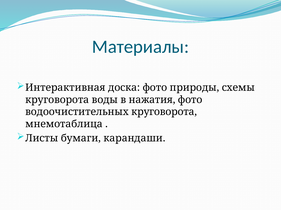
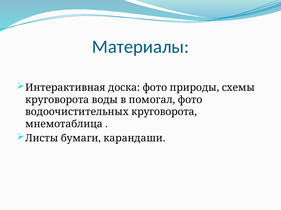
нажатия: нажатия -> помогал
